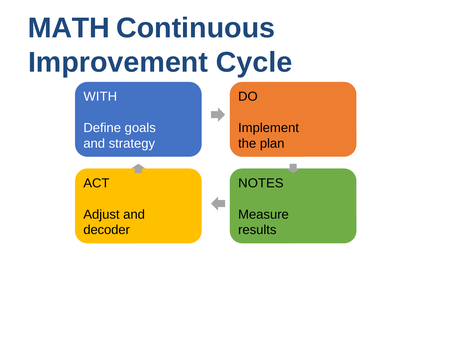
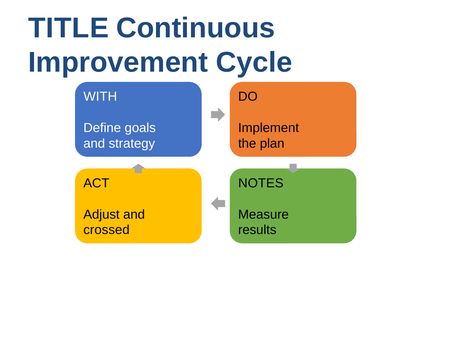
MATH: MATH -> TITLE
decoder: decoder -> crossed
